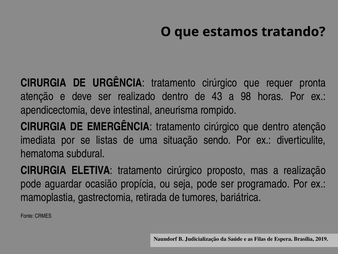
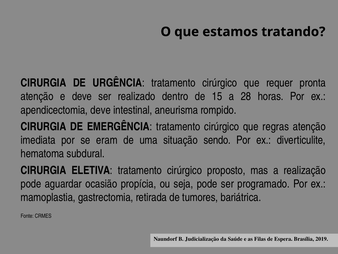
43: 43 -> 15
98: 98 -> 28
que dentro: dentro -> regras
listas: listas -> eram
